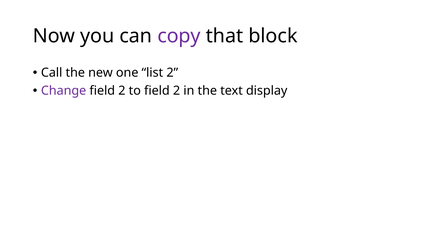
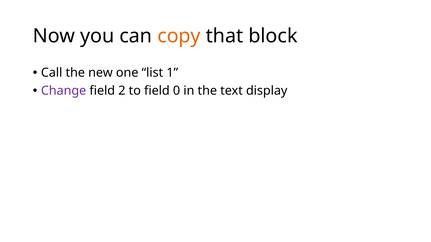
copy colour: purple -> orange
list 2: 2 -> 1
to field 2: 2 -> 0
